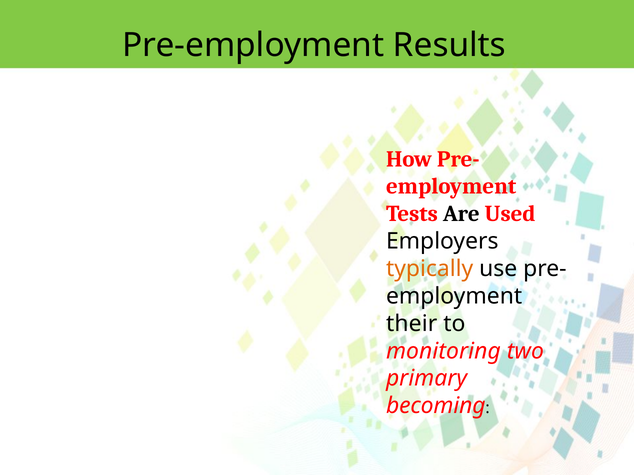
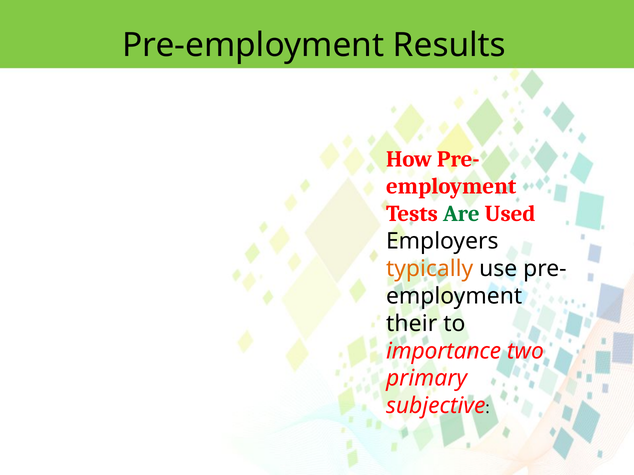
Are colour: black -> green
monitoring: monitoring -> importance
becoming: becoming -> subjective
